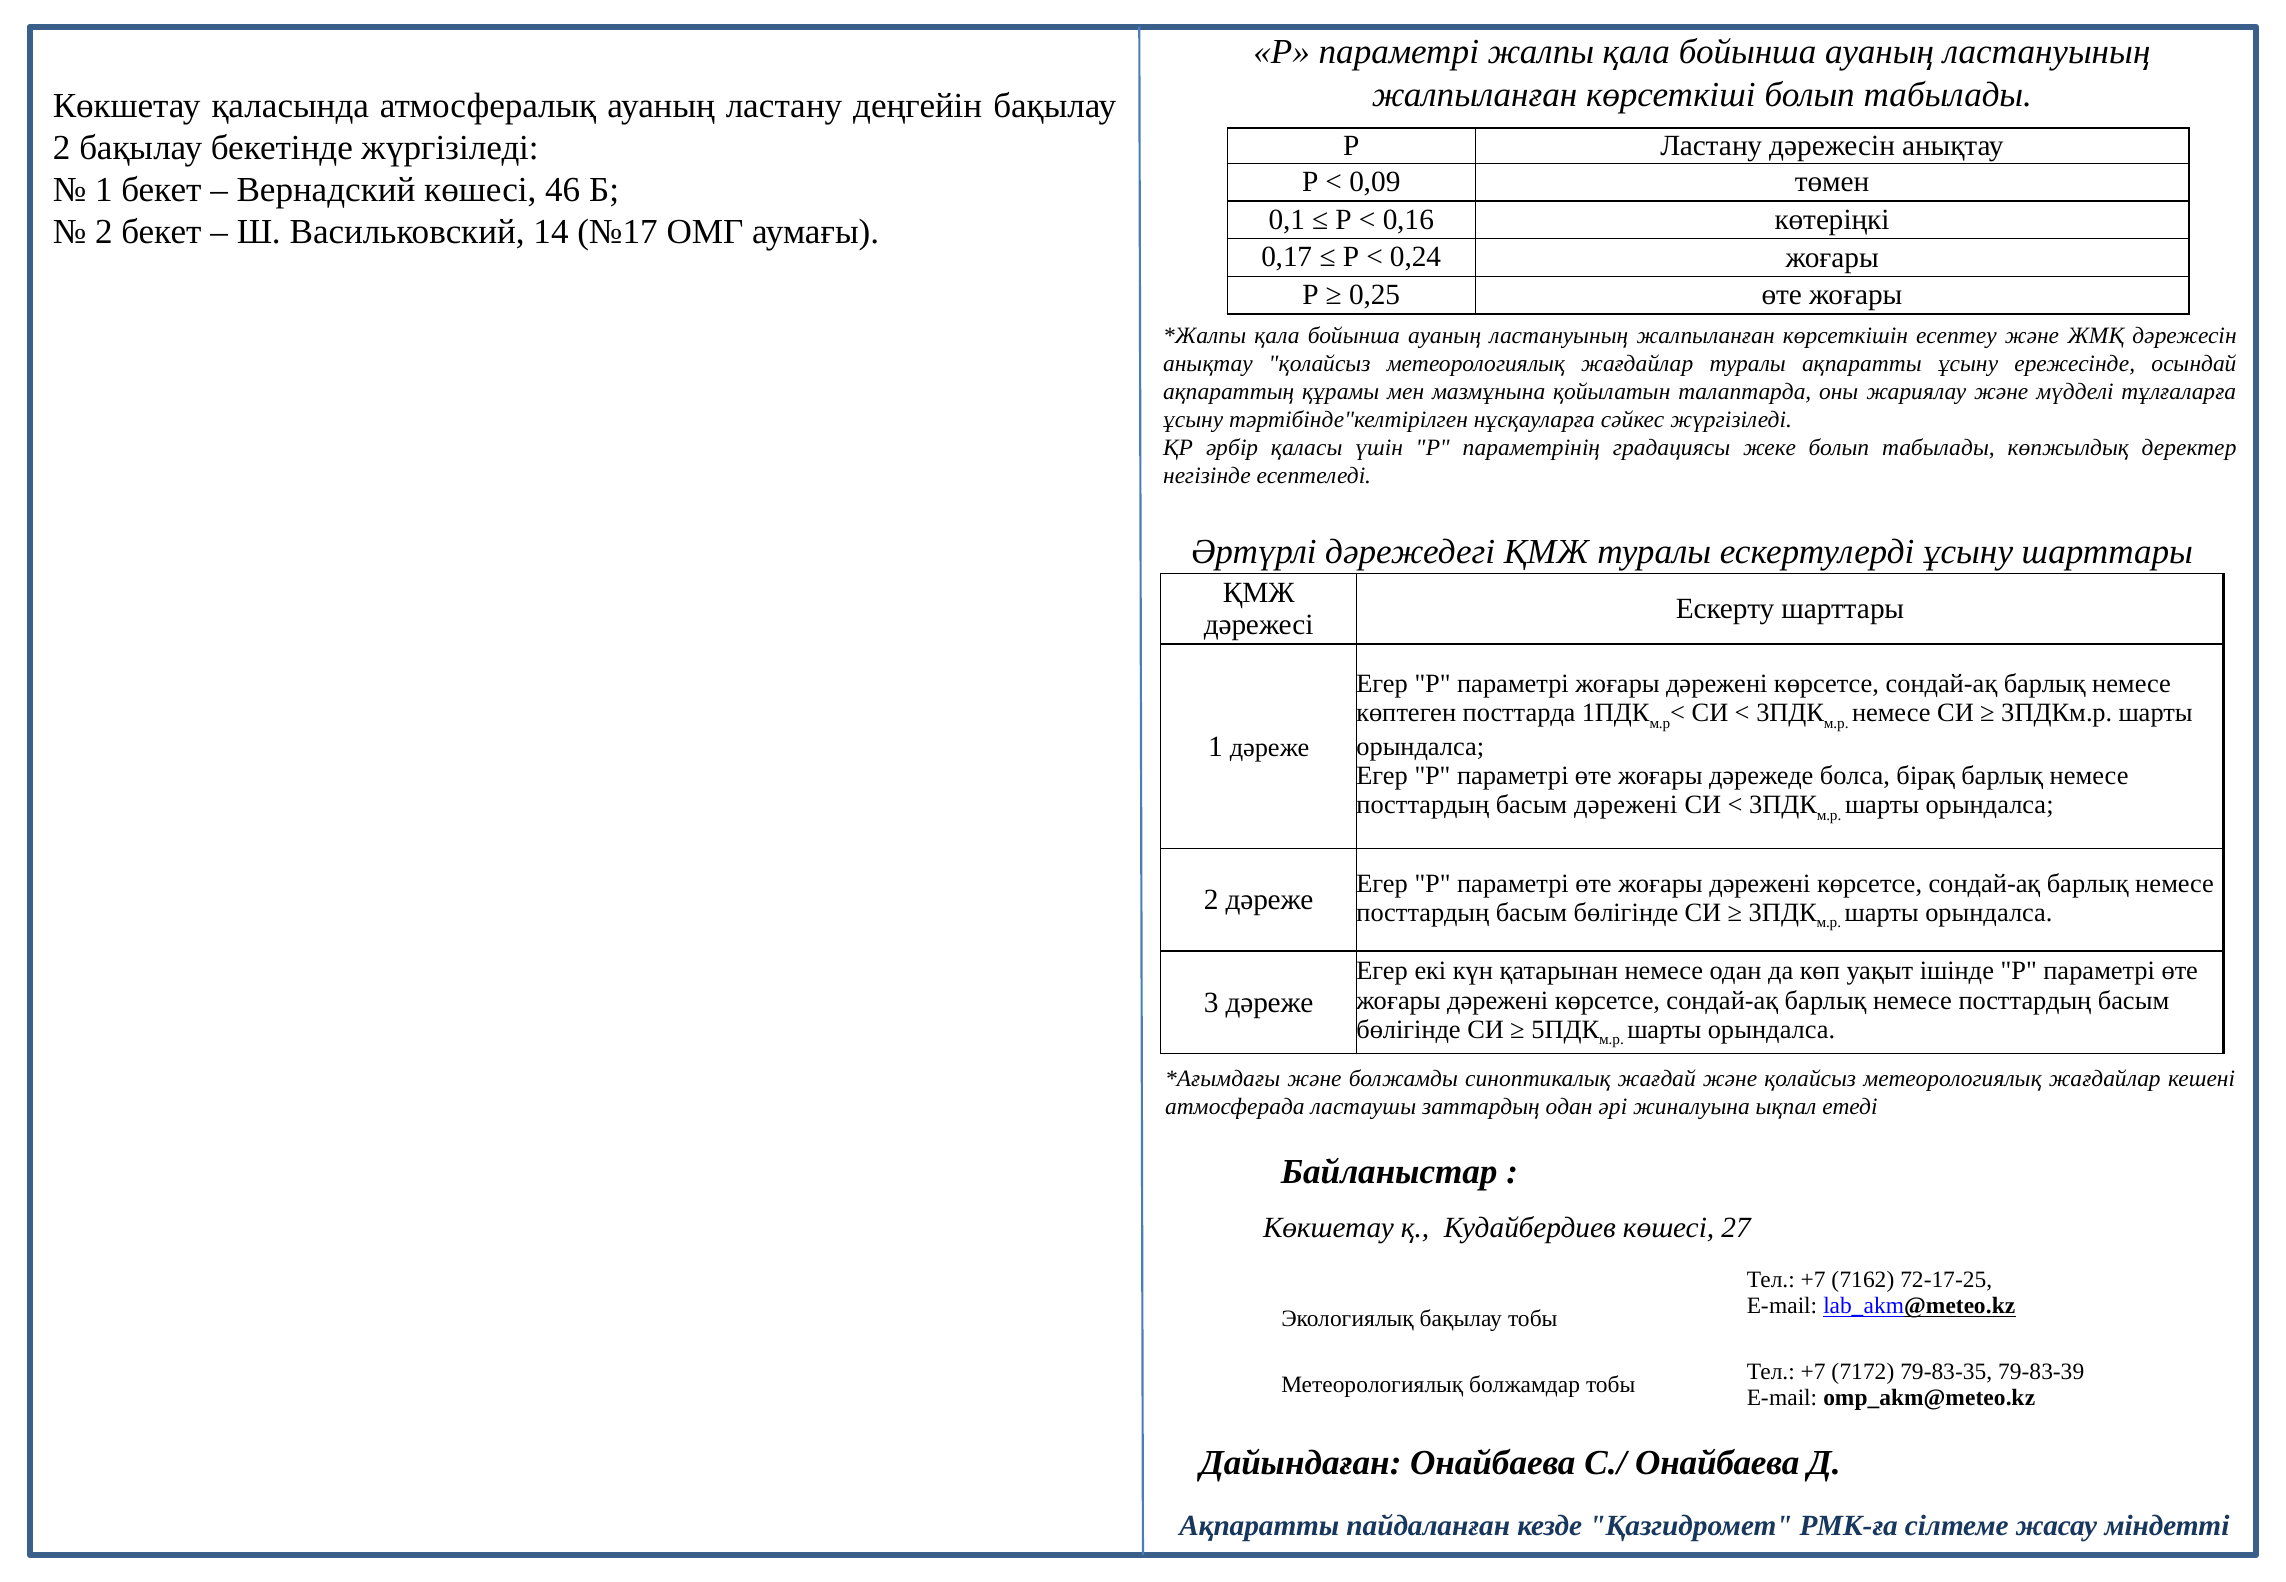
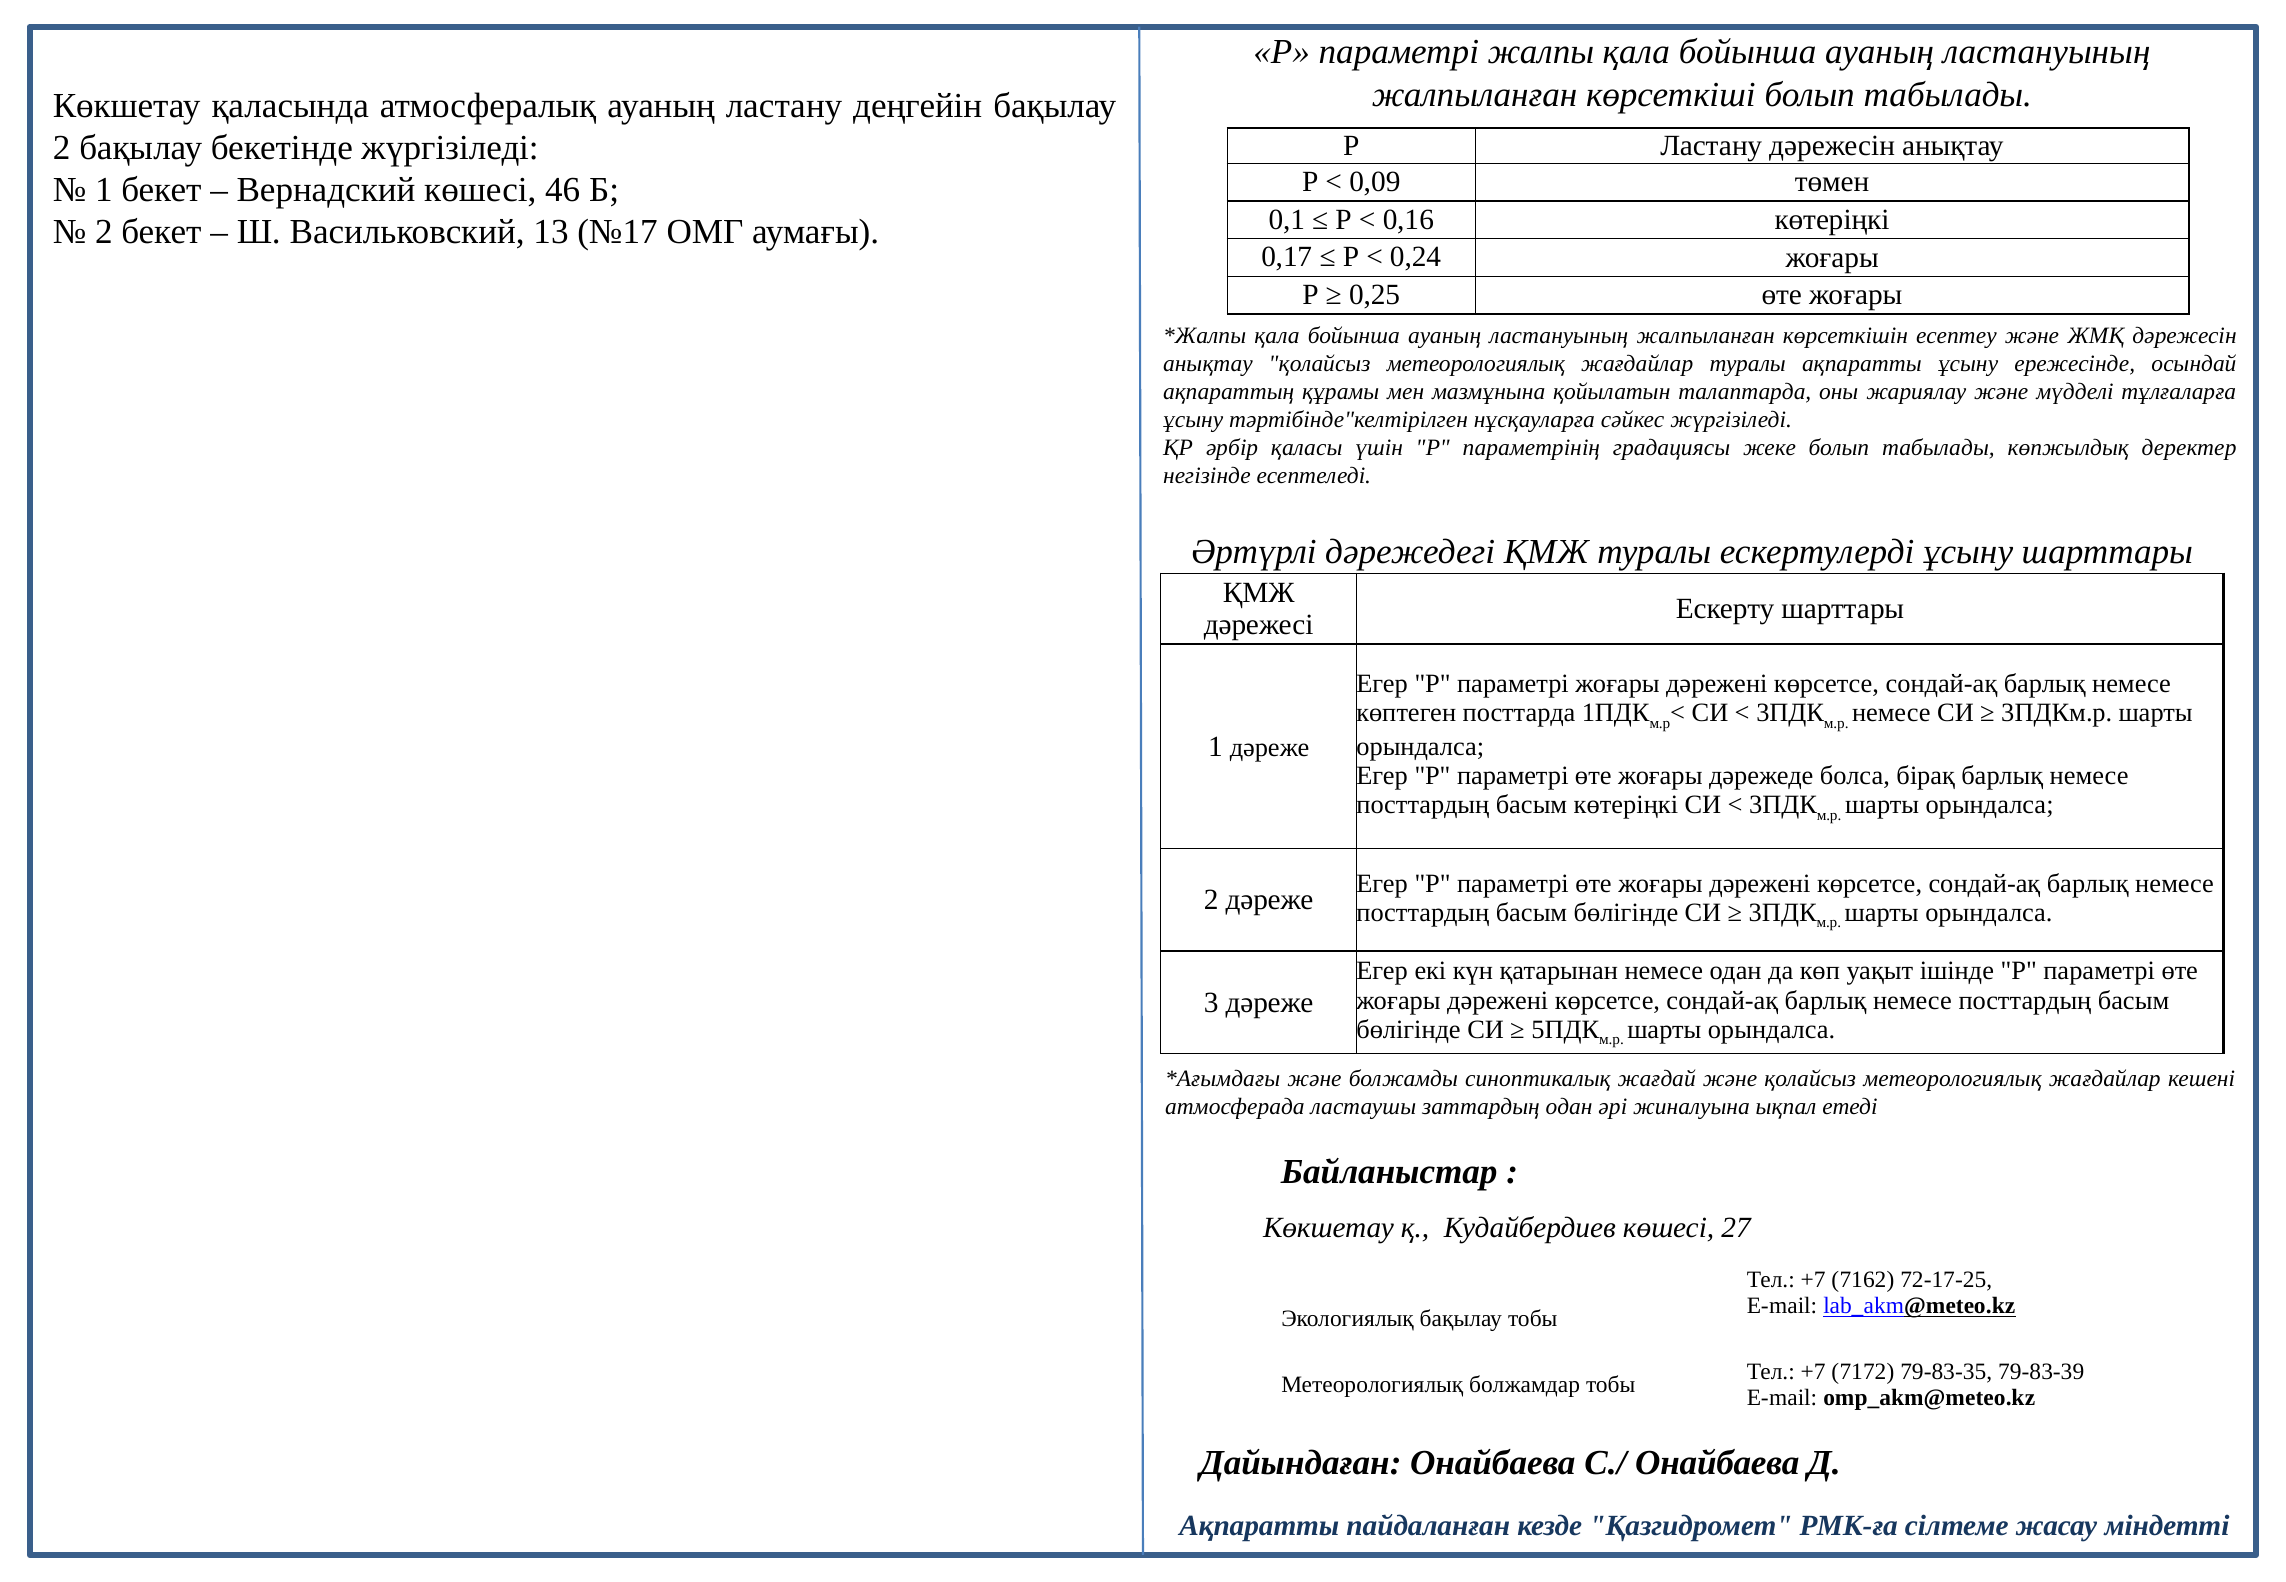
14: 14 -> 13
басым дәрежені: дәрежені -> көтеріңкі
